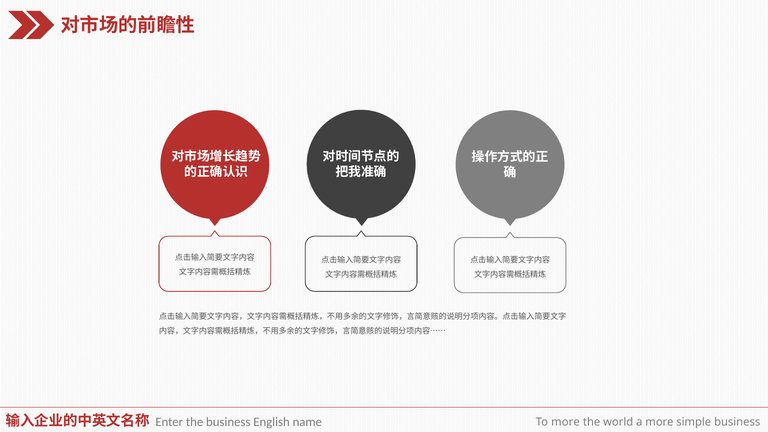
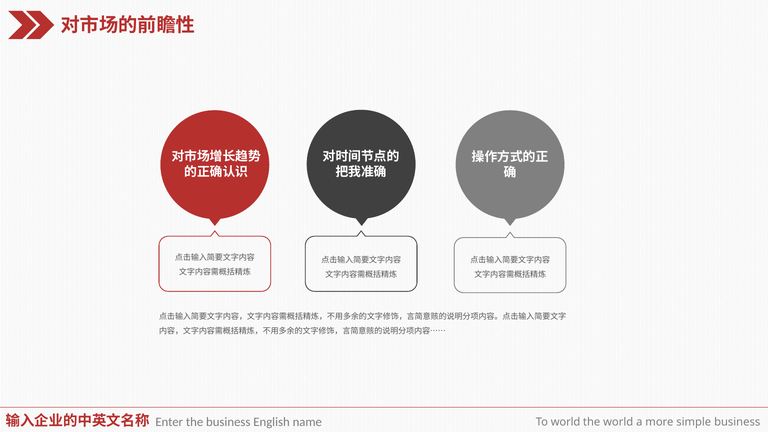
To more: more -> world
